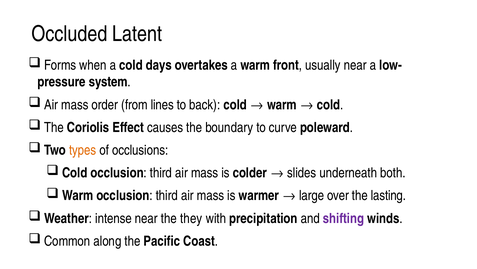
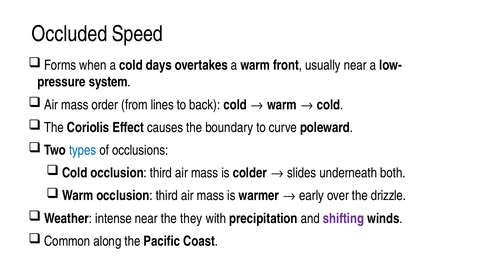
Latent: Latent -> Speed
types colour: orange -> blue
large: large -> early
lasting: lasting -> drizzle
